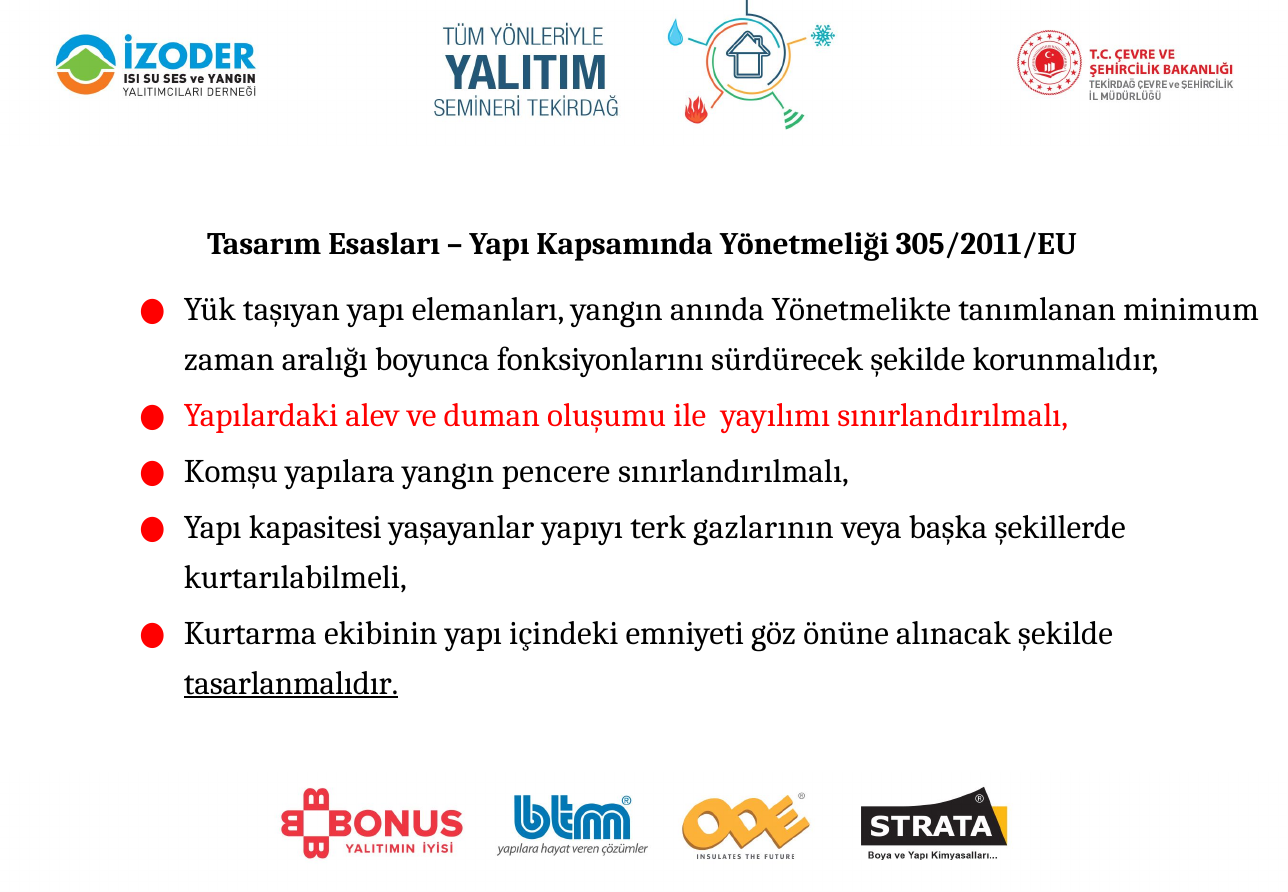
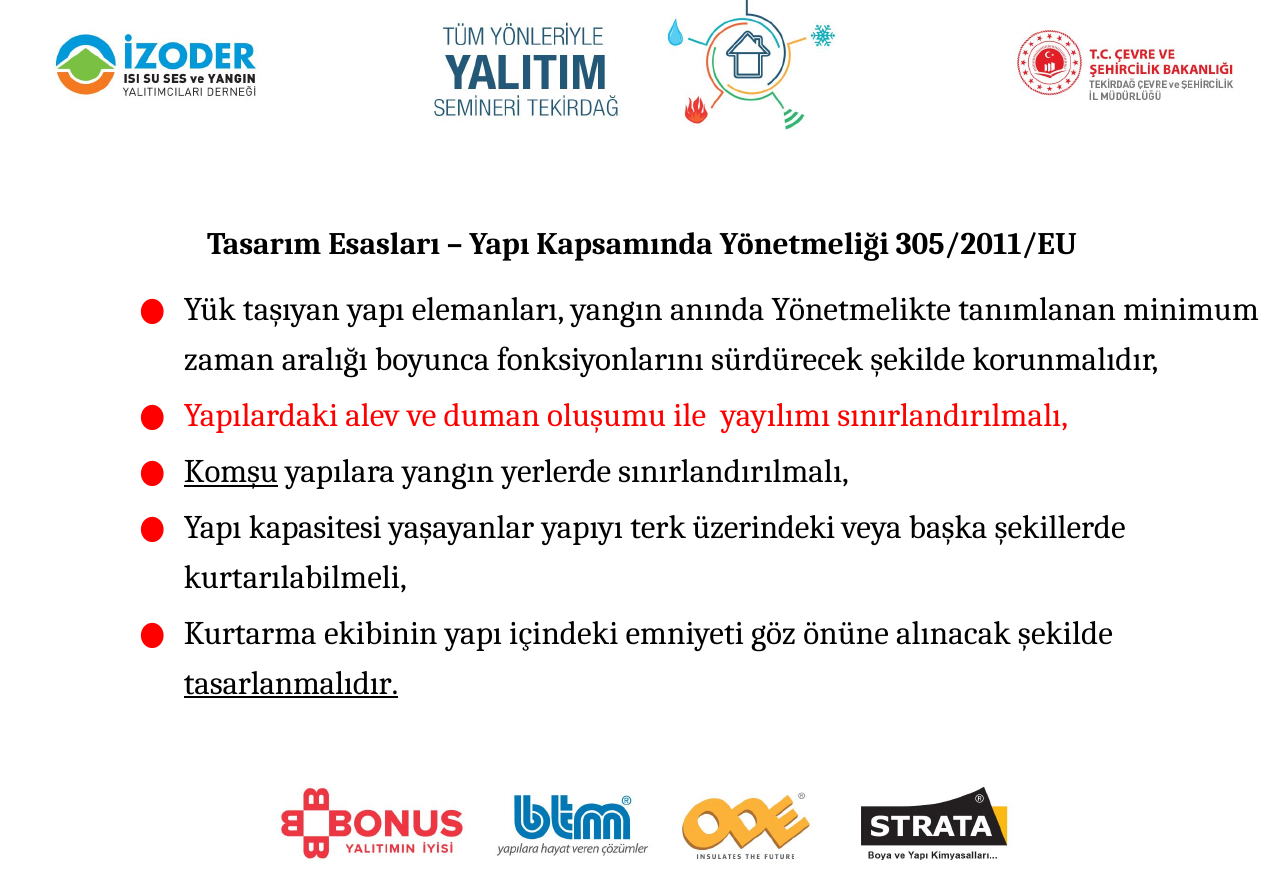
Komşu underline: none -> present
pencere: pencere -> yerlerde
gazlarının: gazlarının -> üzerindeki
